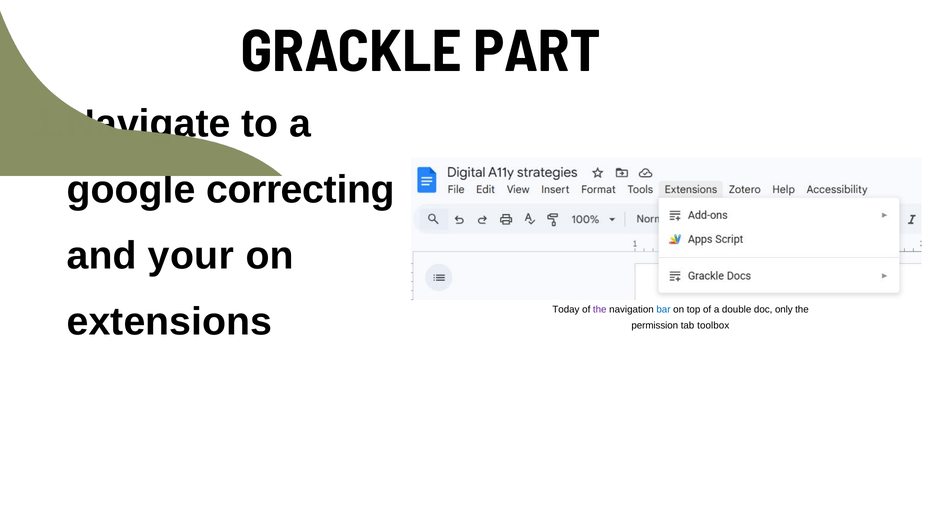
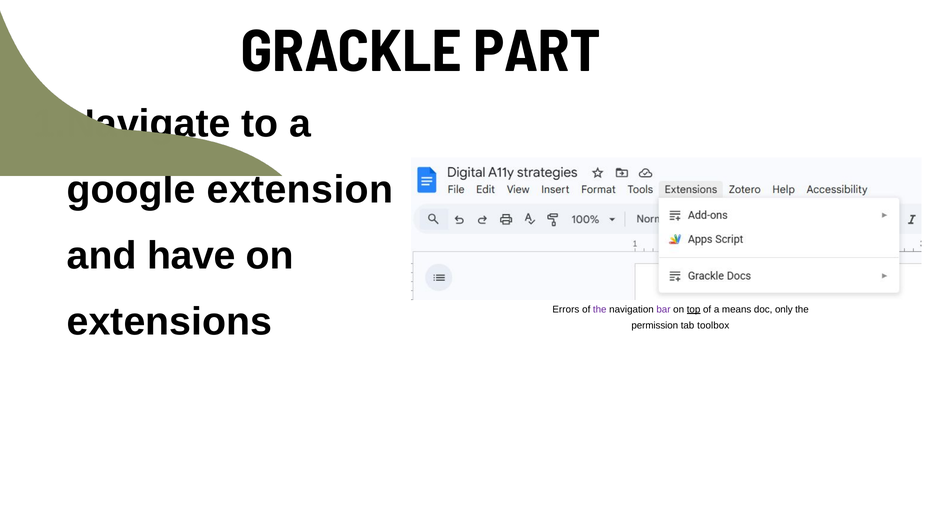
correcting: correcting -> extension
your: your -> have
Today: Today -> Errors
bar colour: blue -> purple
top underline: none -> present
double: double -> means
